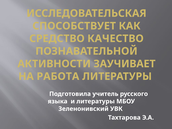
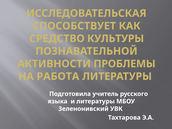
КАЧЕСТВО: КАЧЕСТВО -> КУЛЬТУРЫ
ЗАУЧИВАЕТ: ЗАУЧИВАЕТ -> ПРОБЛЕМЫ
